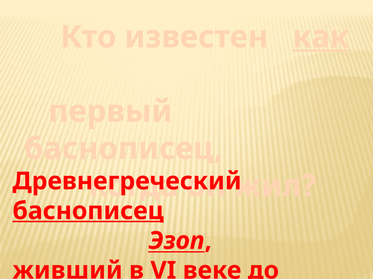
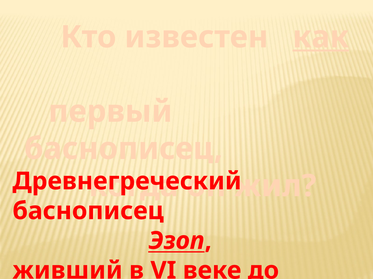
баснописец at (88, 212) underline: present -> none
